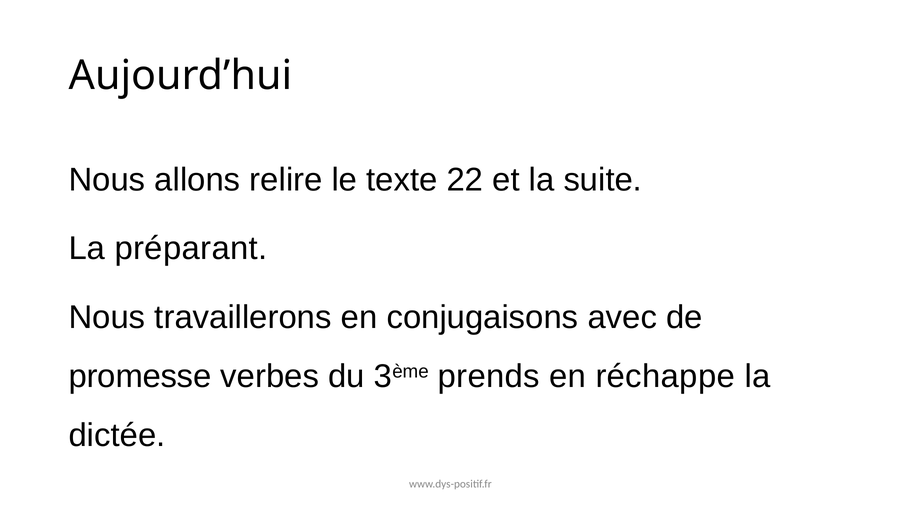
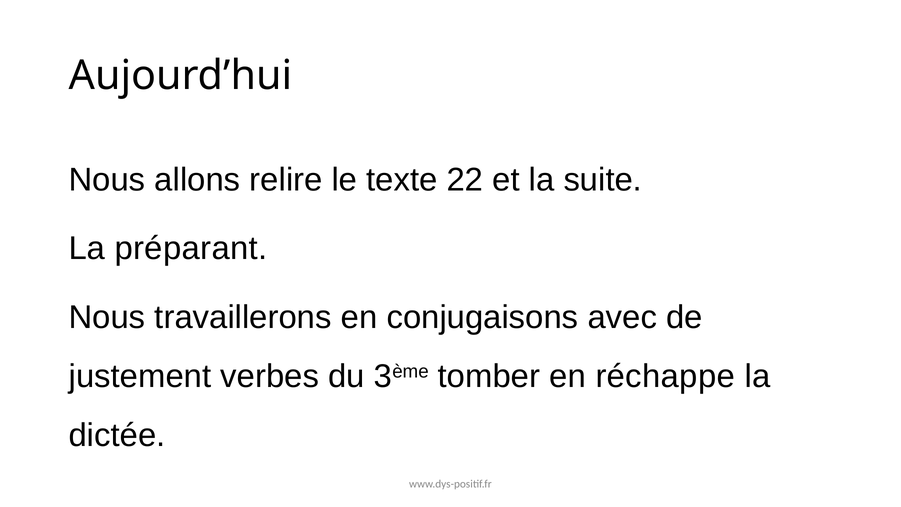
promesse: promesse -> justement
prends: prends -> tomber
